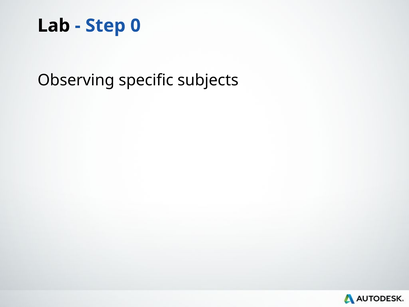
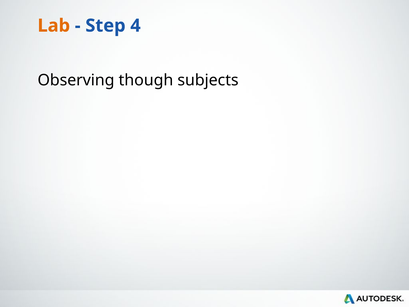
Lab colour: black -> orange
0: 0 -> 4
specific: specific -> though
